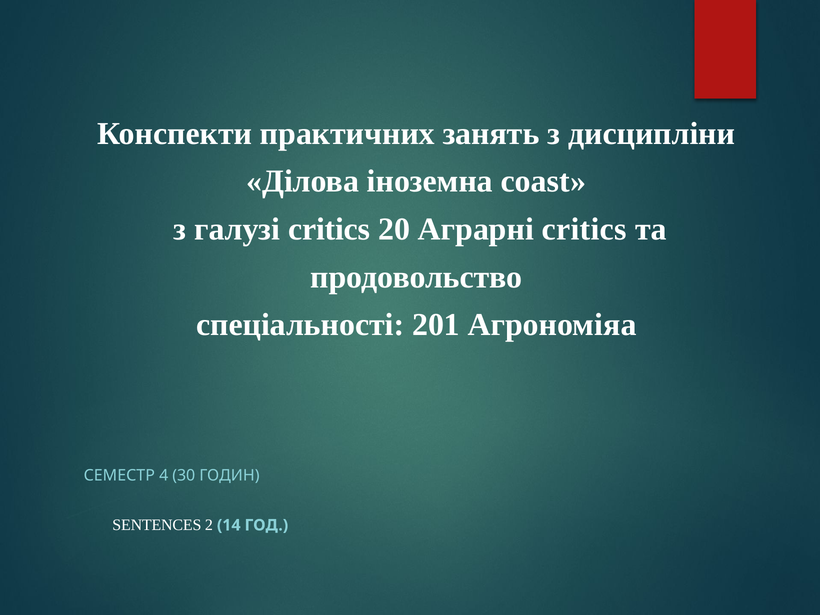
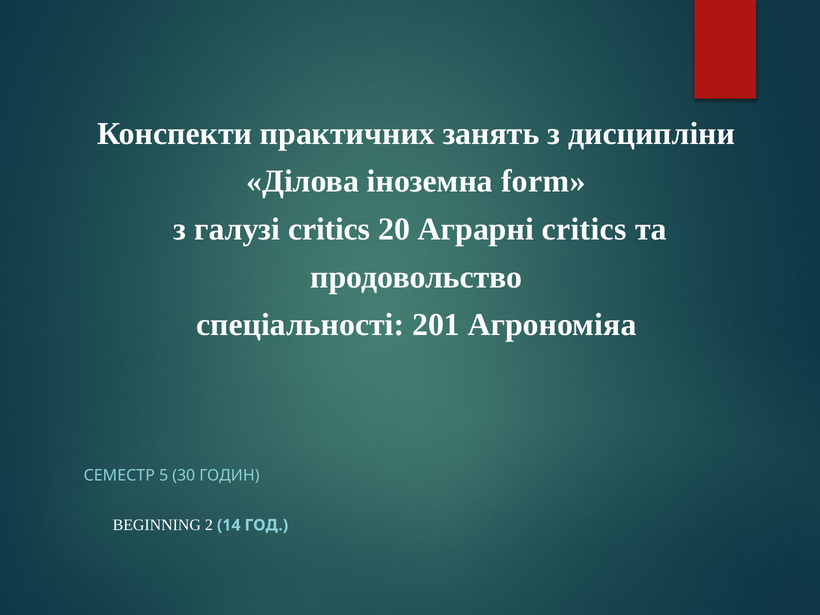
coast: coast -> form
4: 4 -> 5
SENTENCES: SENTENCES -> BEGINNING
